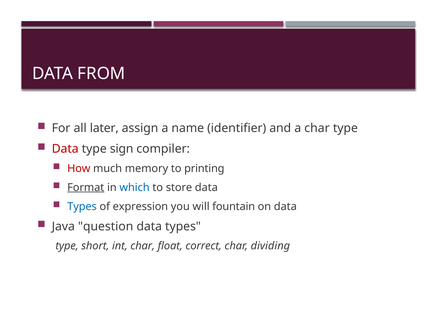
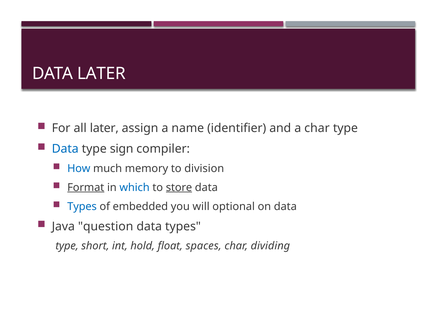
DATA FROM: FROM -> LATER
Data at (65, 149) colour: red -> blue
How colour: red -> blue
printing: printing -> division
store underline: none -> present
expression: expression -> embedded
fountain: fountain -> optional
int char: char -> hold
correct: correct -> spaces
